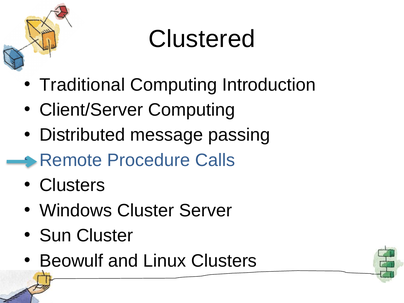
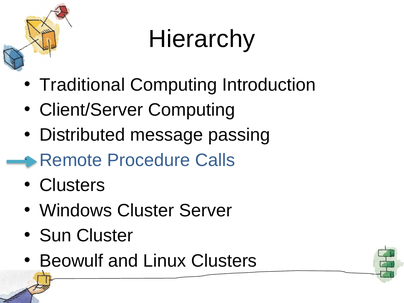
Clustered: Clustered -> Hierarchy
